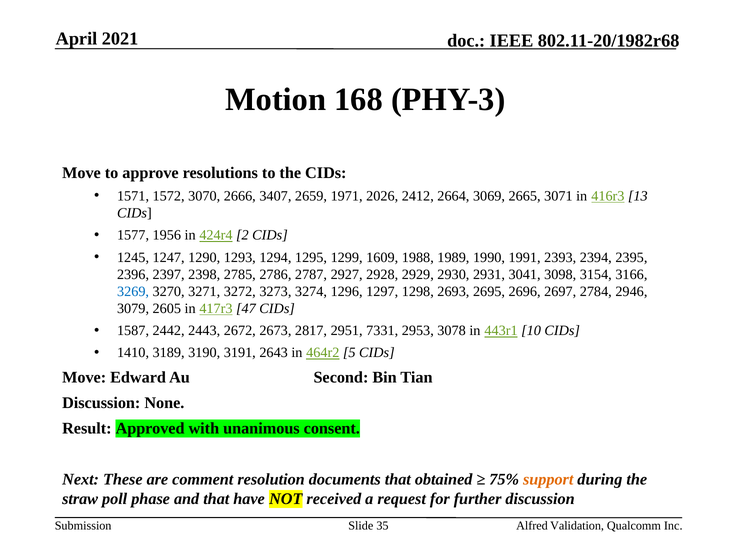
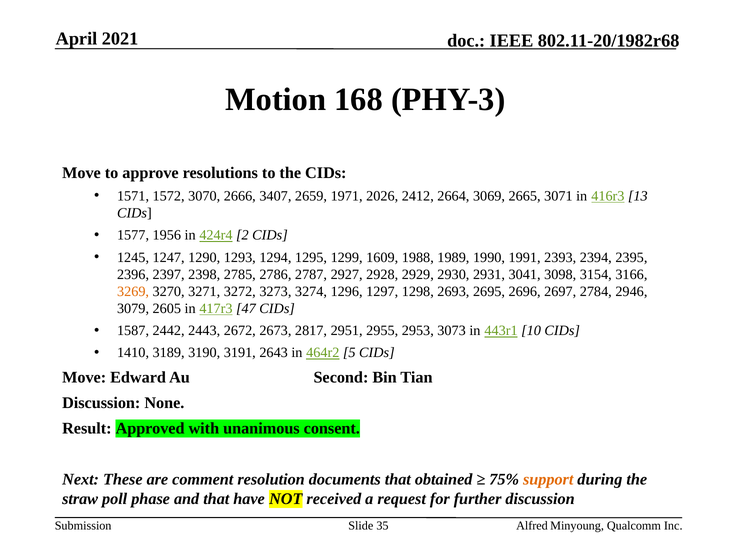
3269 colour: blue -> orange
7331: 7331 -> 2955
3078: 3078 -> 3073
Validation: Validation -> Minyoung
